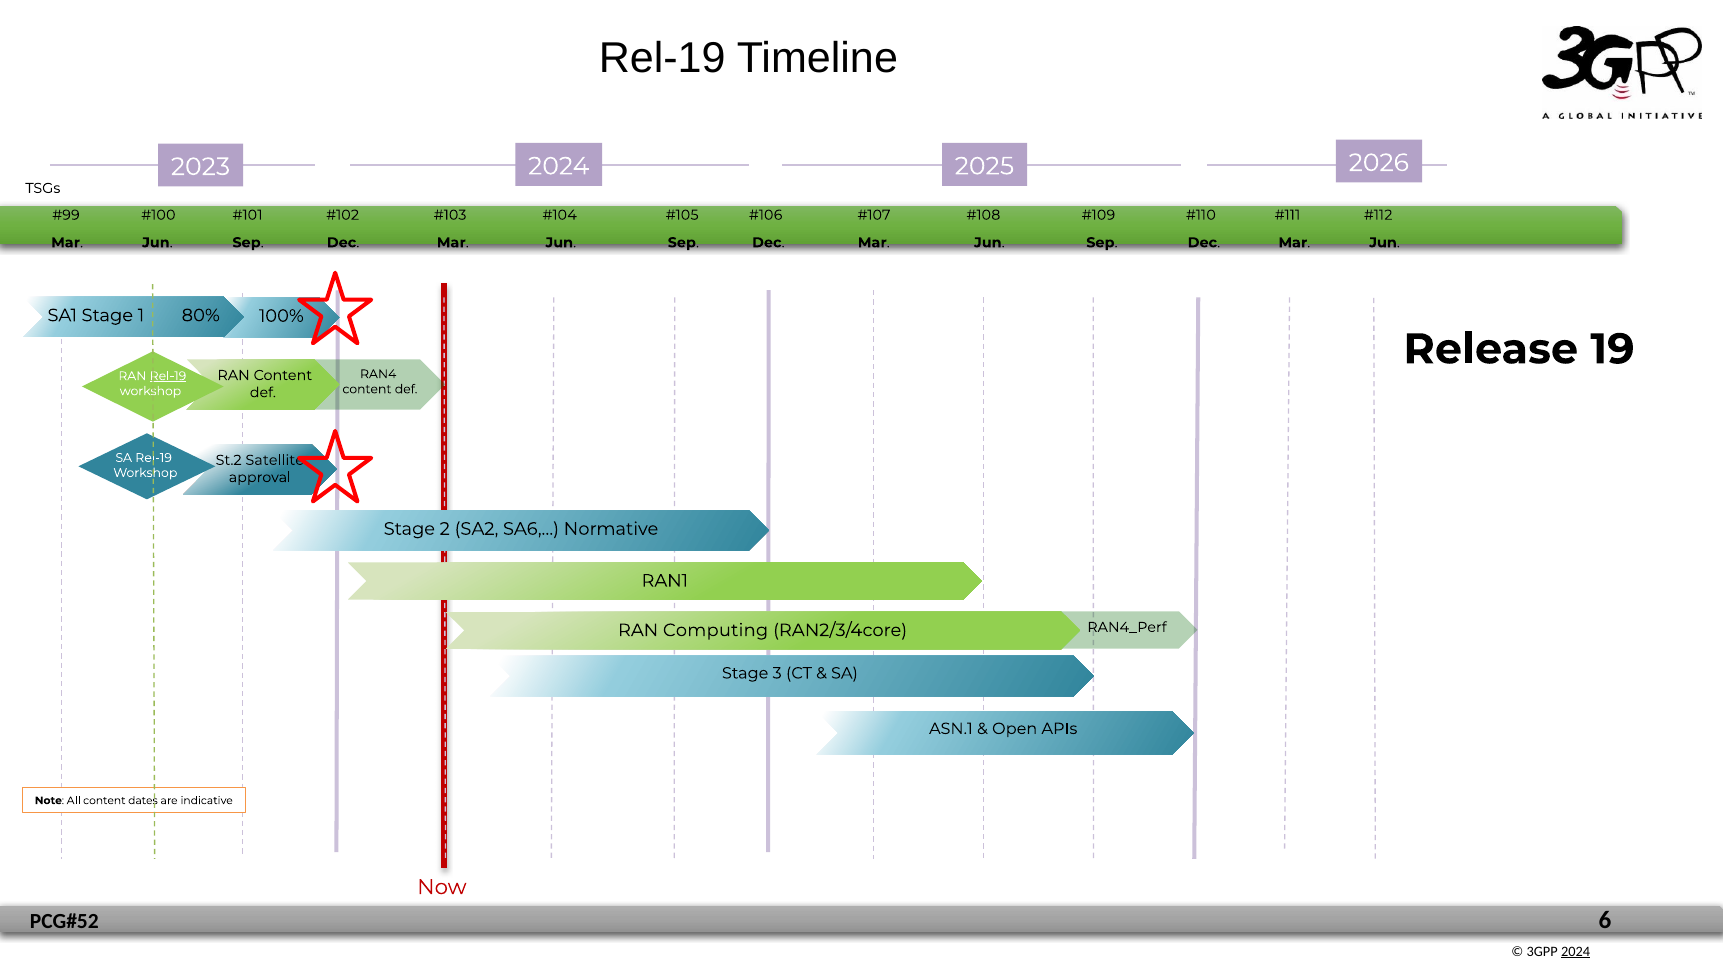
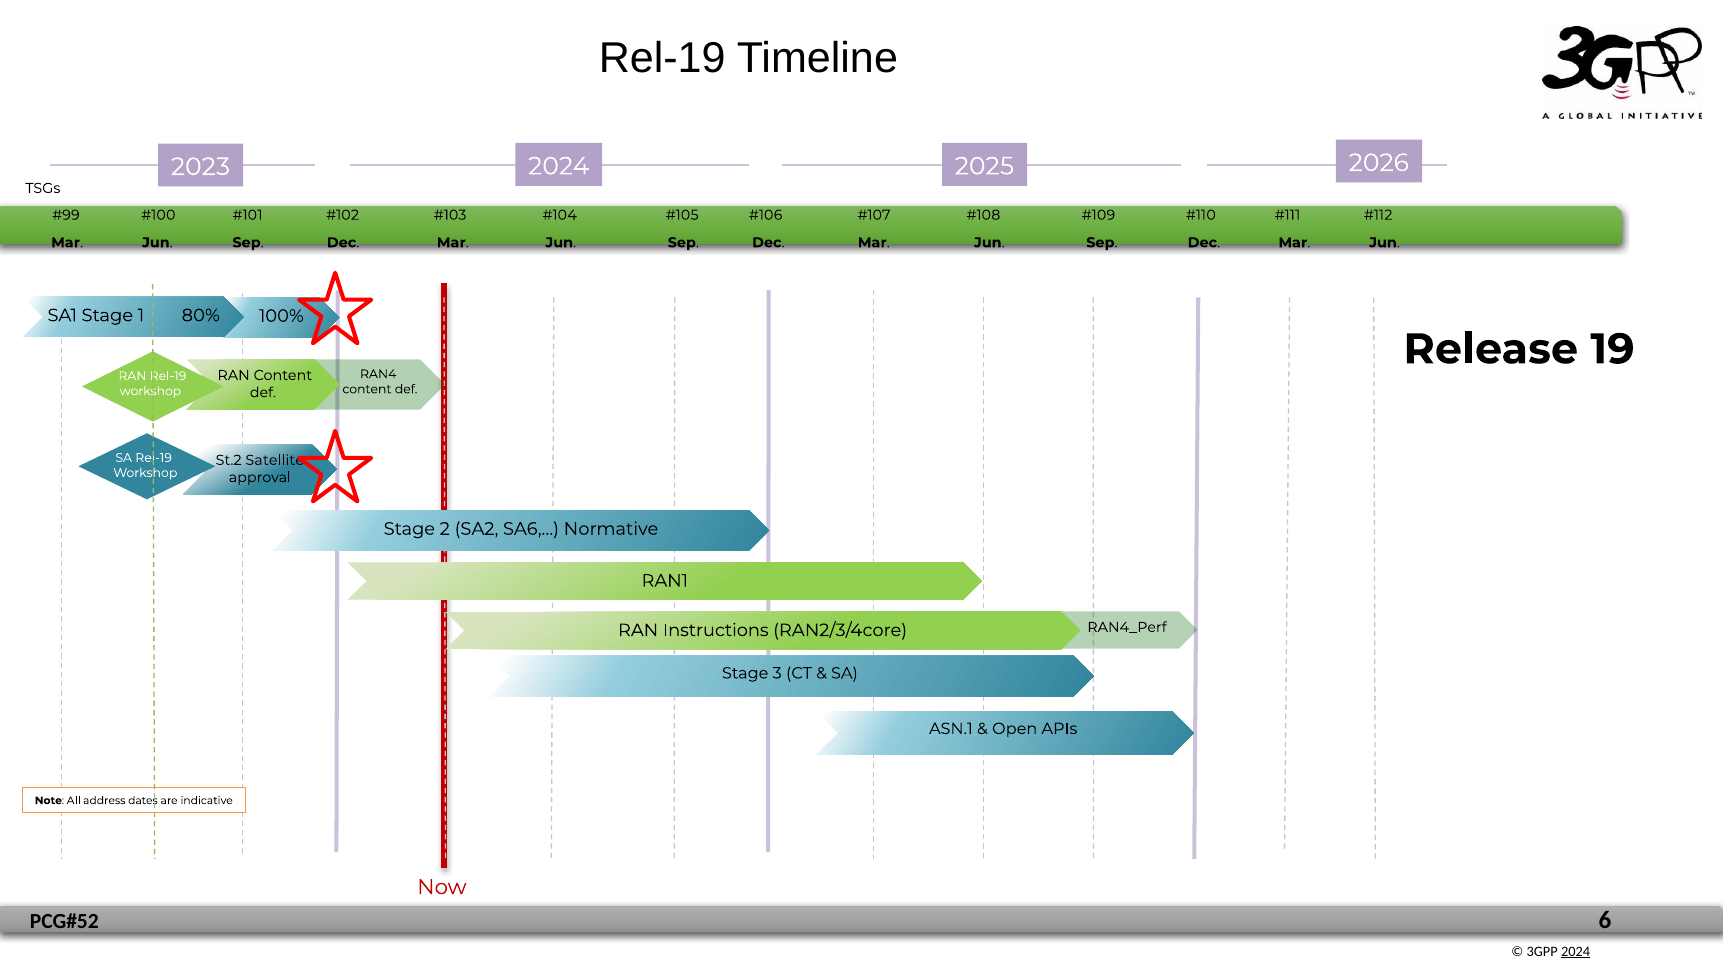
Rel-19 at (168, 376) underline: present -> none
Computing: Computing -> Instructions
All content: content -> address
